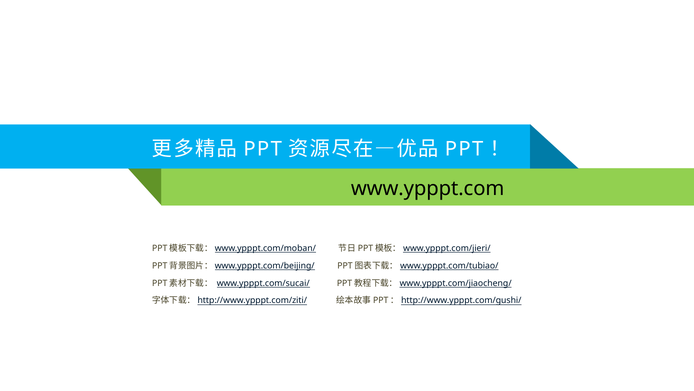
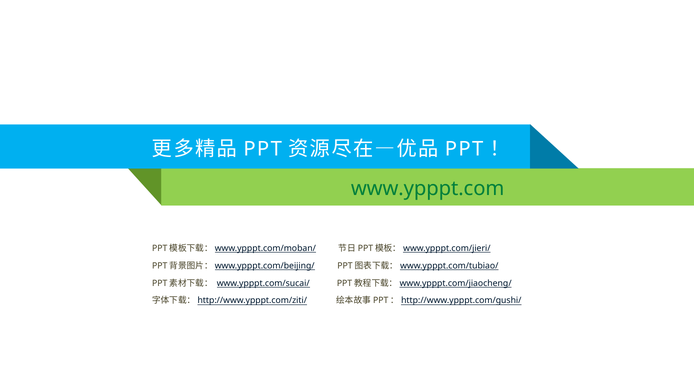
www.ypppt.com colour: black -> green
